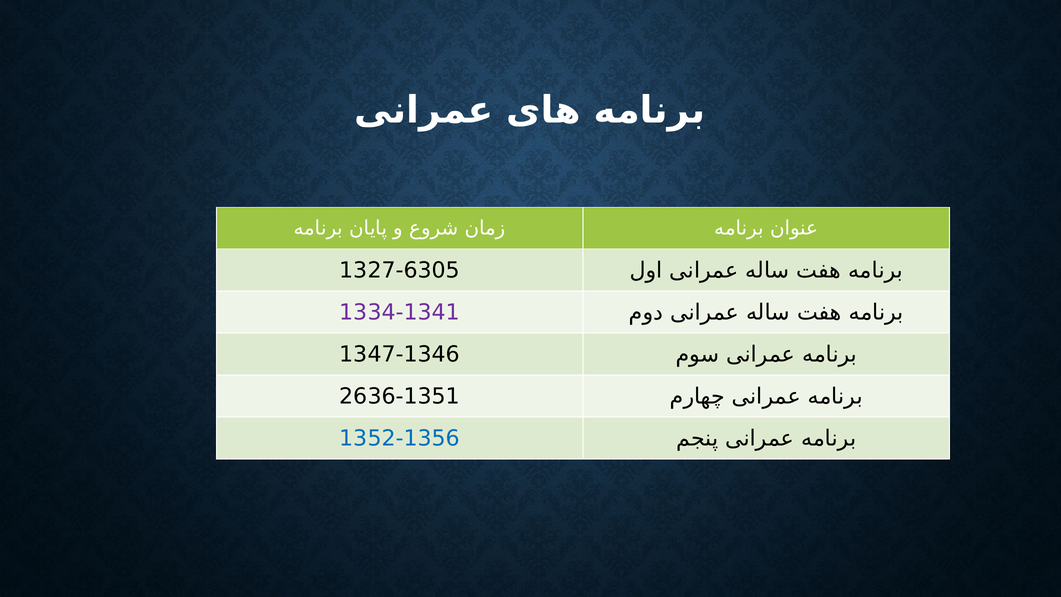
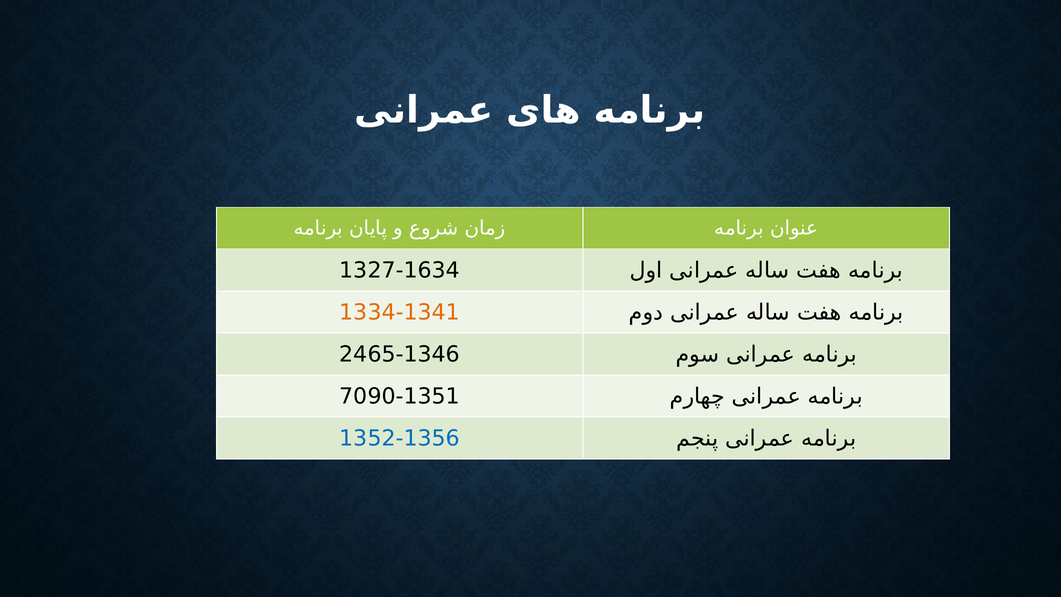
1327-6305: 1327-6305 -> 1327-1634
1334-1341 colour: purple -> orange
1347-1346: 1347-1346 -> 2465-1346
2636-1351: 2636-1351 -> 7090-1351
